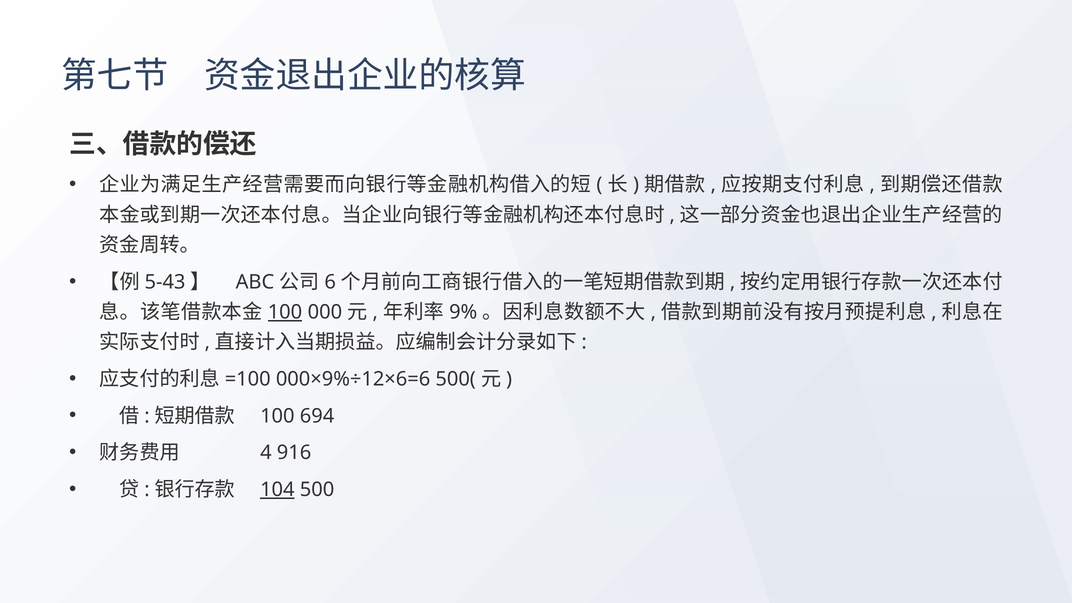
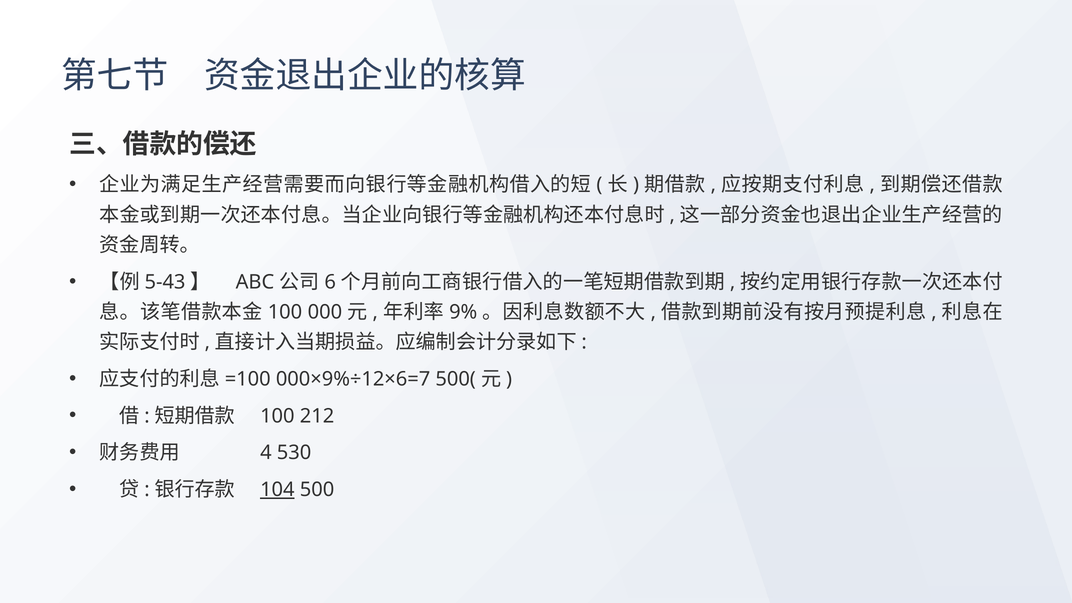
100 at (285, 312) underline: present -> none
000×9%÷12×6=6: 000×9%÷12×6=6 -> 000×9%÷12×6=7
694: 694 -> 212
916: 916 -> 530
